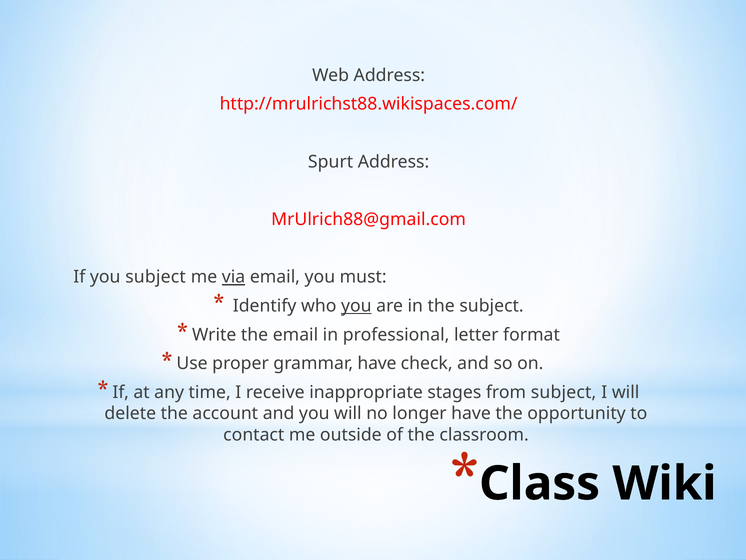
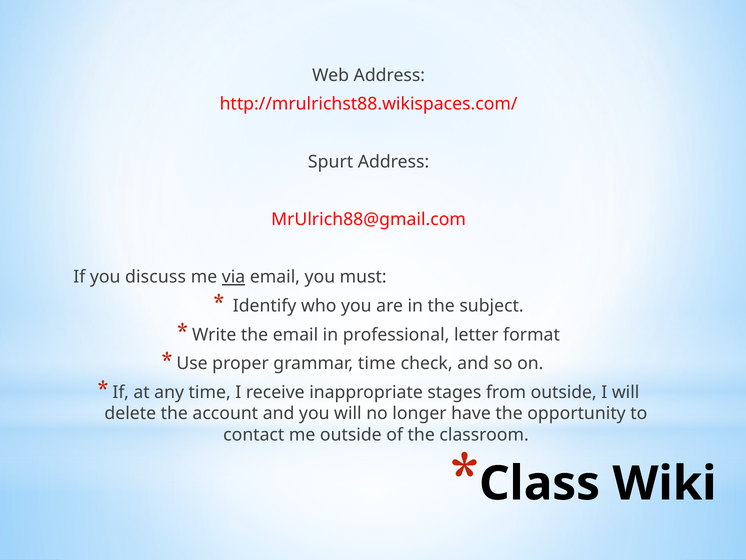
you subject: subject -> discuss
you at (356, 306) underline: present -> none
grammar have: have -> time
from subject: subject -> outside
